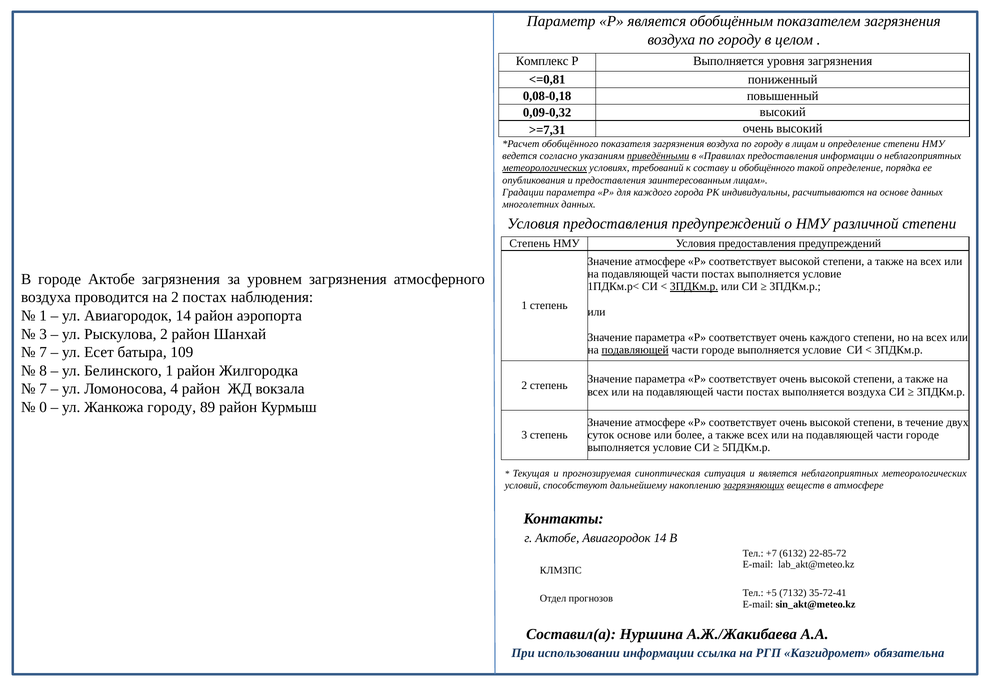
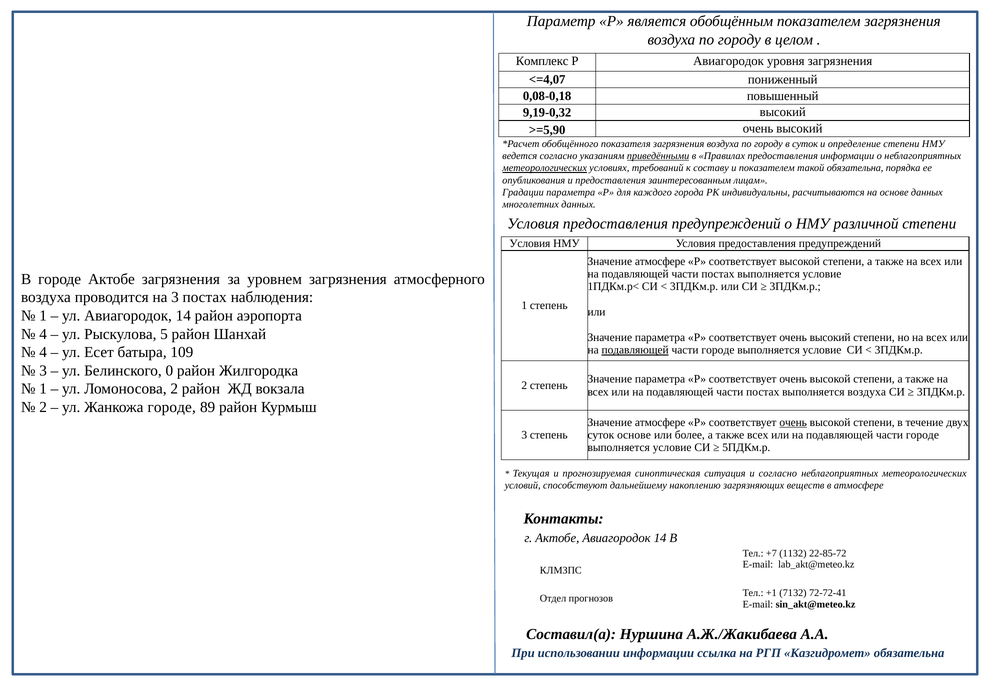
Р Выполняется: Выполняется -> Авиагородок
<=0,81: <=0,81 -> <=4,07
0,09-0,32: 0,09-0,32 -> 9,19-0,32
>=7,31: >=7,31 -> >=5,90
в лицам: лицам -> суток
и обобщённого: обобщённого -> показателем
такой определение: определение -> обязательна
Степень at (530, 243): Степень -> Условия
3ПДКм.р at (694, 286) underline: present -> none
на 2: 2 -> 3
3 at (43, 334): 3 -> 4
Рыскулова 2: 2 -> 5
соответствует очень каждого: каждого -> высокий
7 at (43, 352): 7 -> 4
8 at (43, 370): 8 -> 3
Белинского 1: 1 -> 0
7 at (43, 389): 7 -> 1
Ломоносова 4: 4 -> 2
0 at (43, 407): 0 -> 2
Жанкожа городу: городу -> городе
очень at (793, 422) underline: none -> present
и является: является -> согласно
загрязняющих underline: present -> none
6132: 6132 -> 1132
+5: +5 -> +1
35-72-41: 35-72-41 -> 72-72-41
